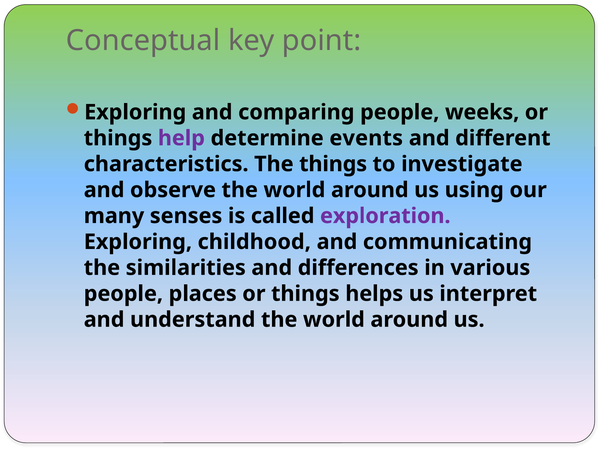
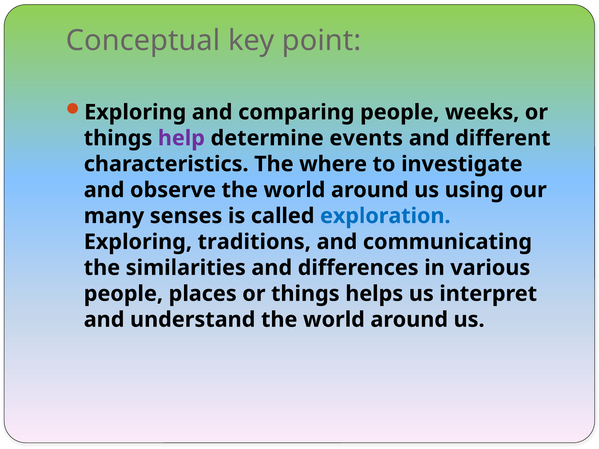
The things: things -> where
exploration colour: purple -> blue
childhood: childhood -> traditions
